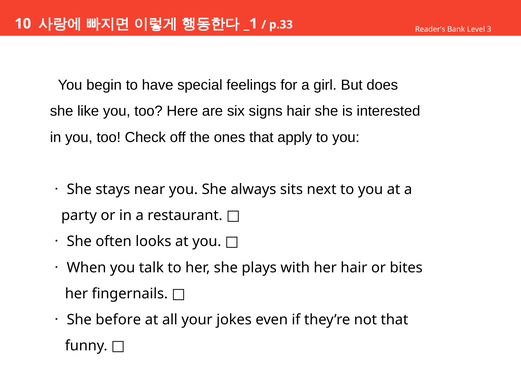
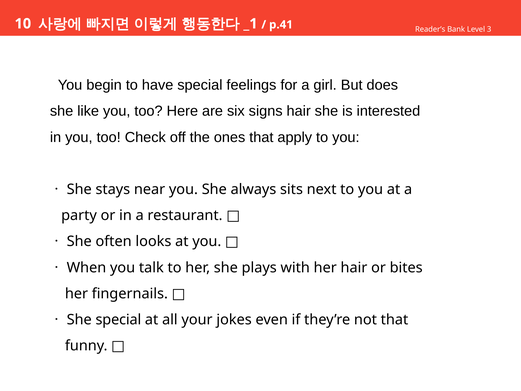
p.33: p.33 -> p.41
She before: before -> special
